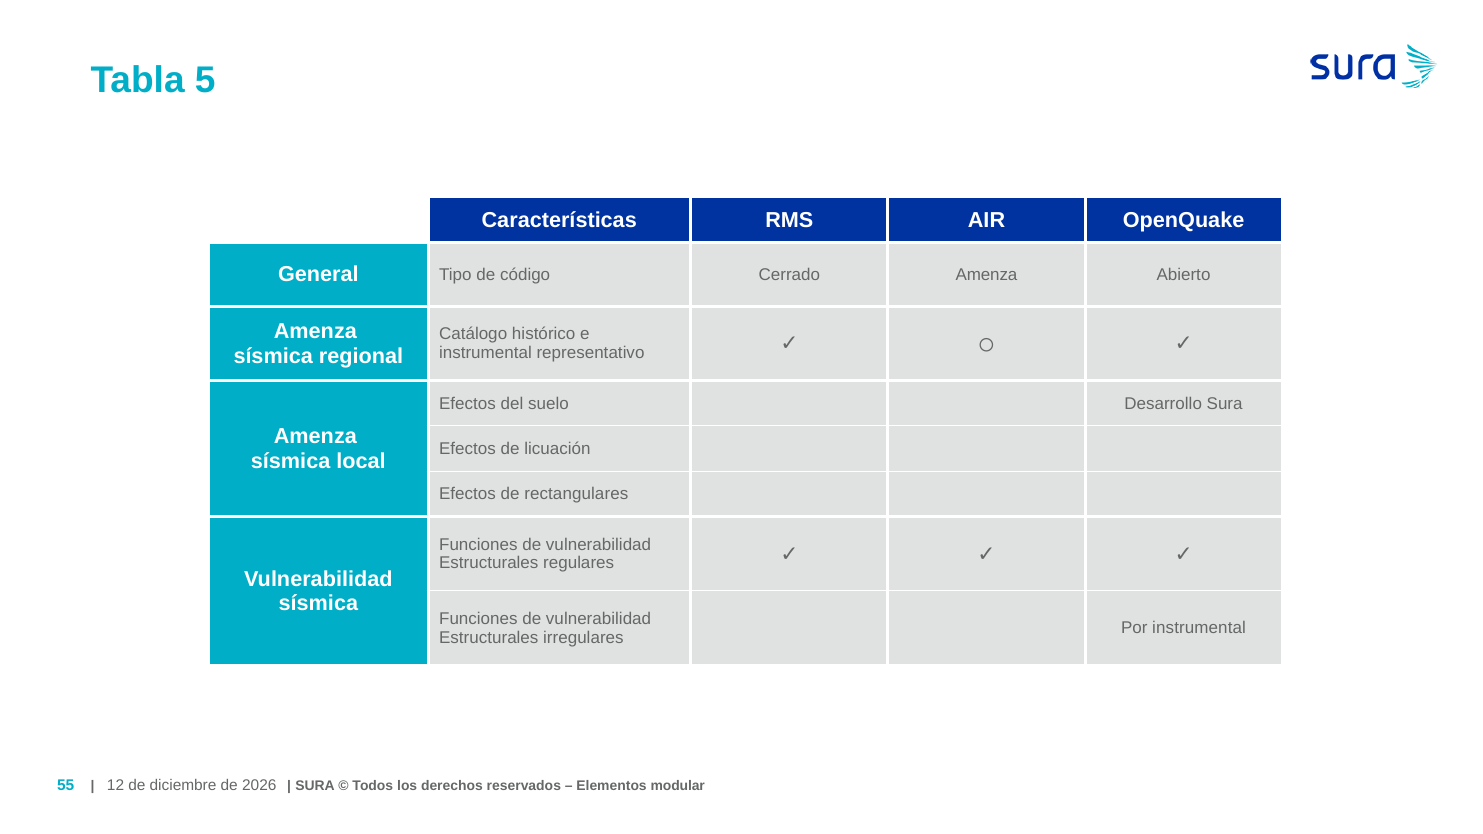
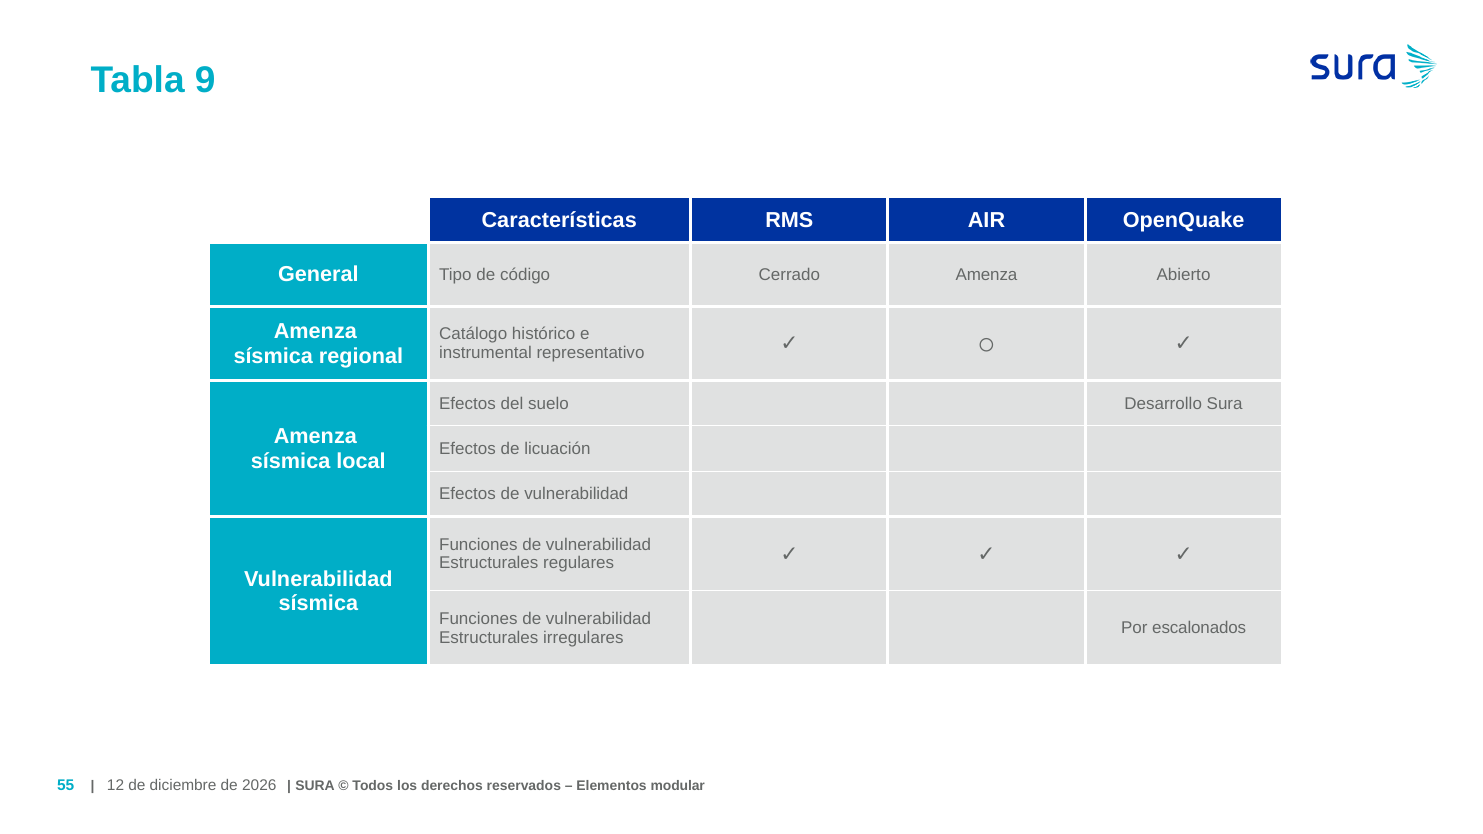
5: 5 -> 9
Efectos de rectangulares: rectangulares -> vulnerabilidad
Por instrumental: instrumental -> escalonados
